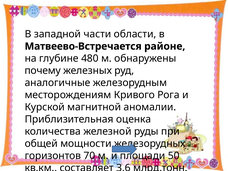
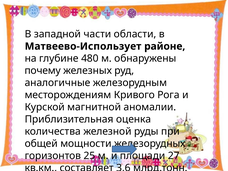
Матвеево-Встречается: Матвеево-Встречается -> Матвеево-Использует
70: 70 -> 25
50: 50 -> 27
